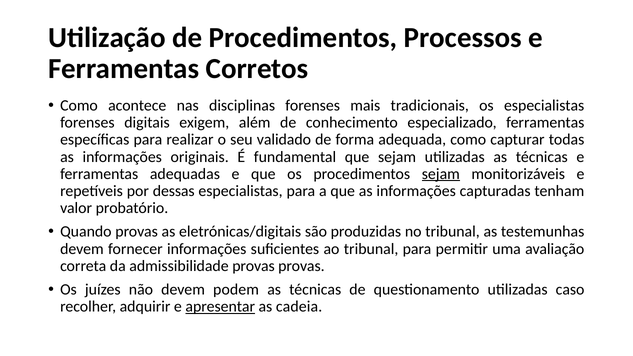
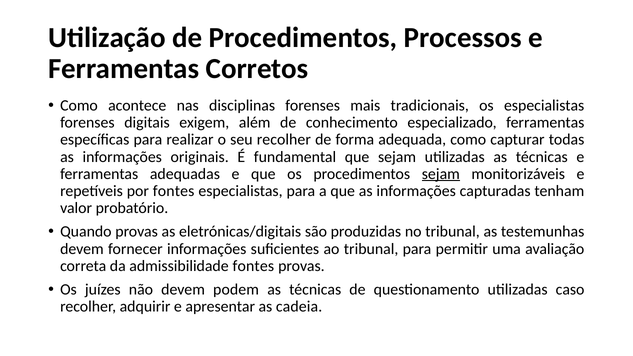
seu validado: validado -> recolher
por dessas: dessas -> fontes
admissibilidade provas: provas -> fontes
apresentar underline: present -> none
